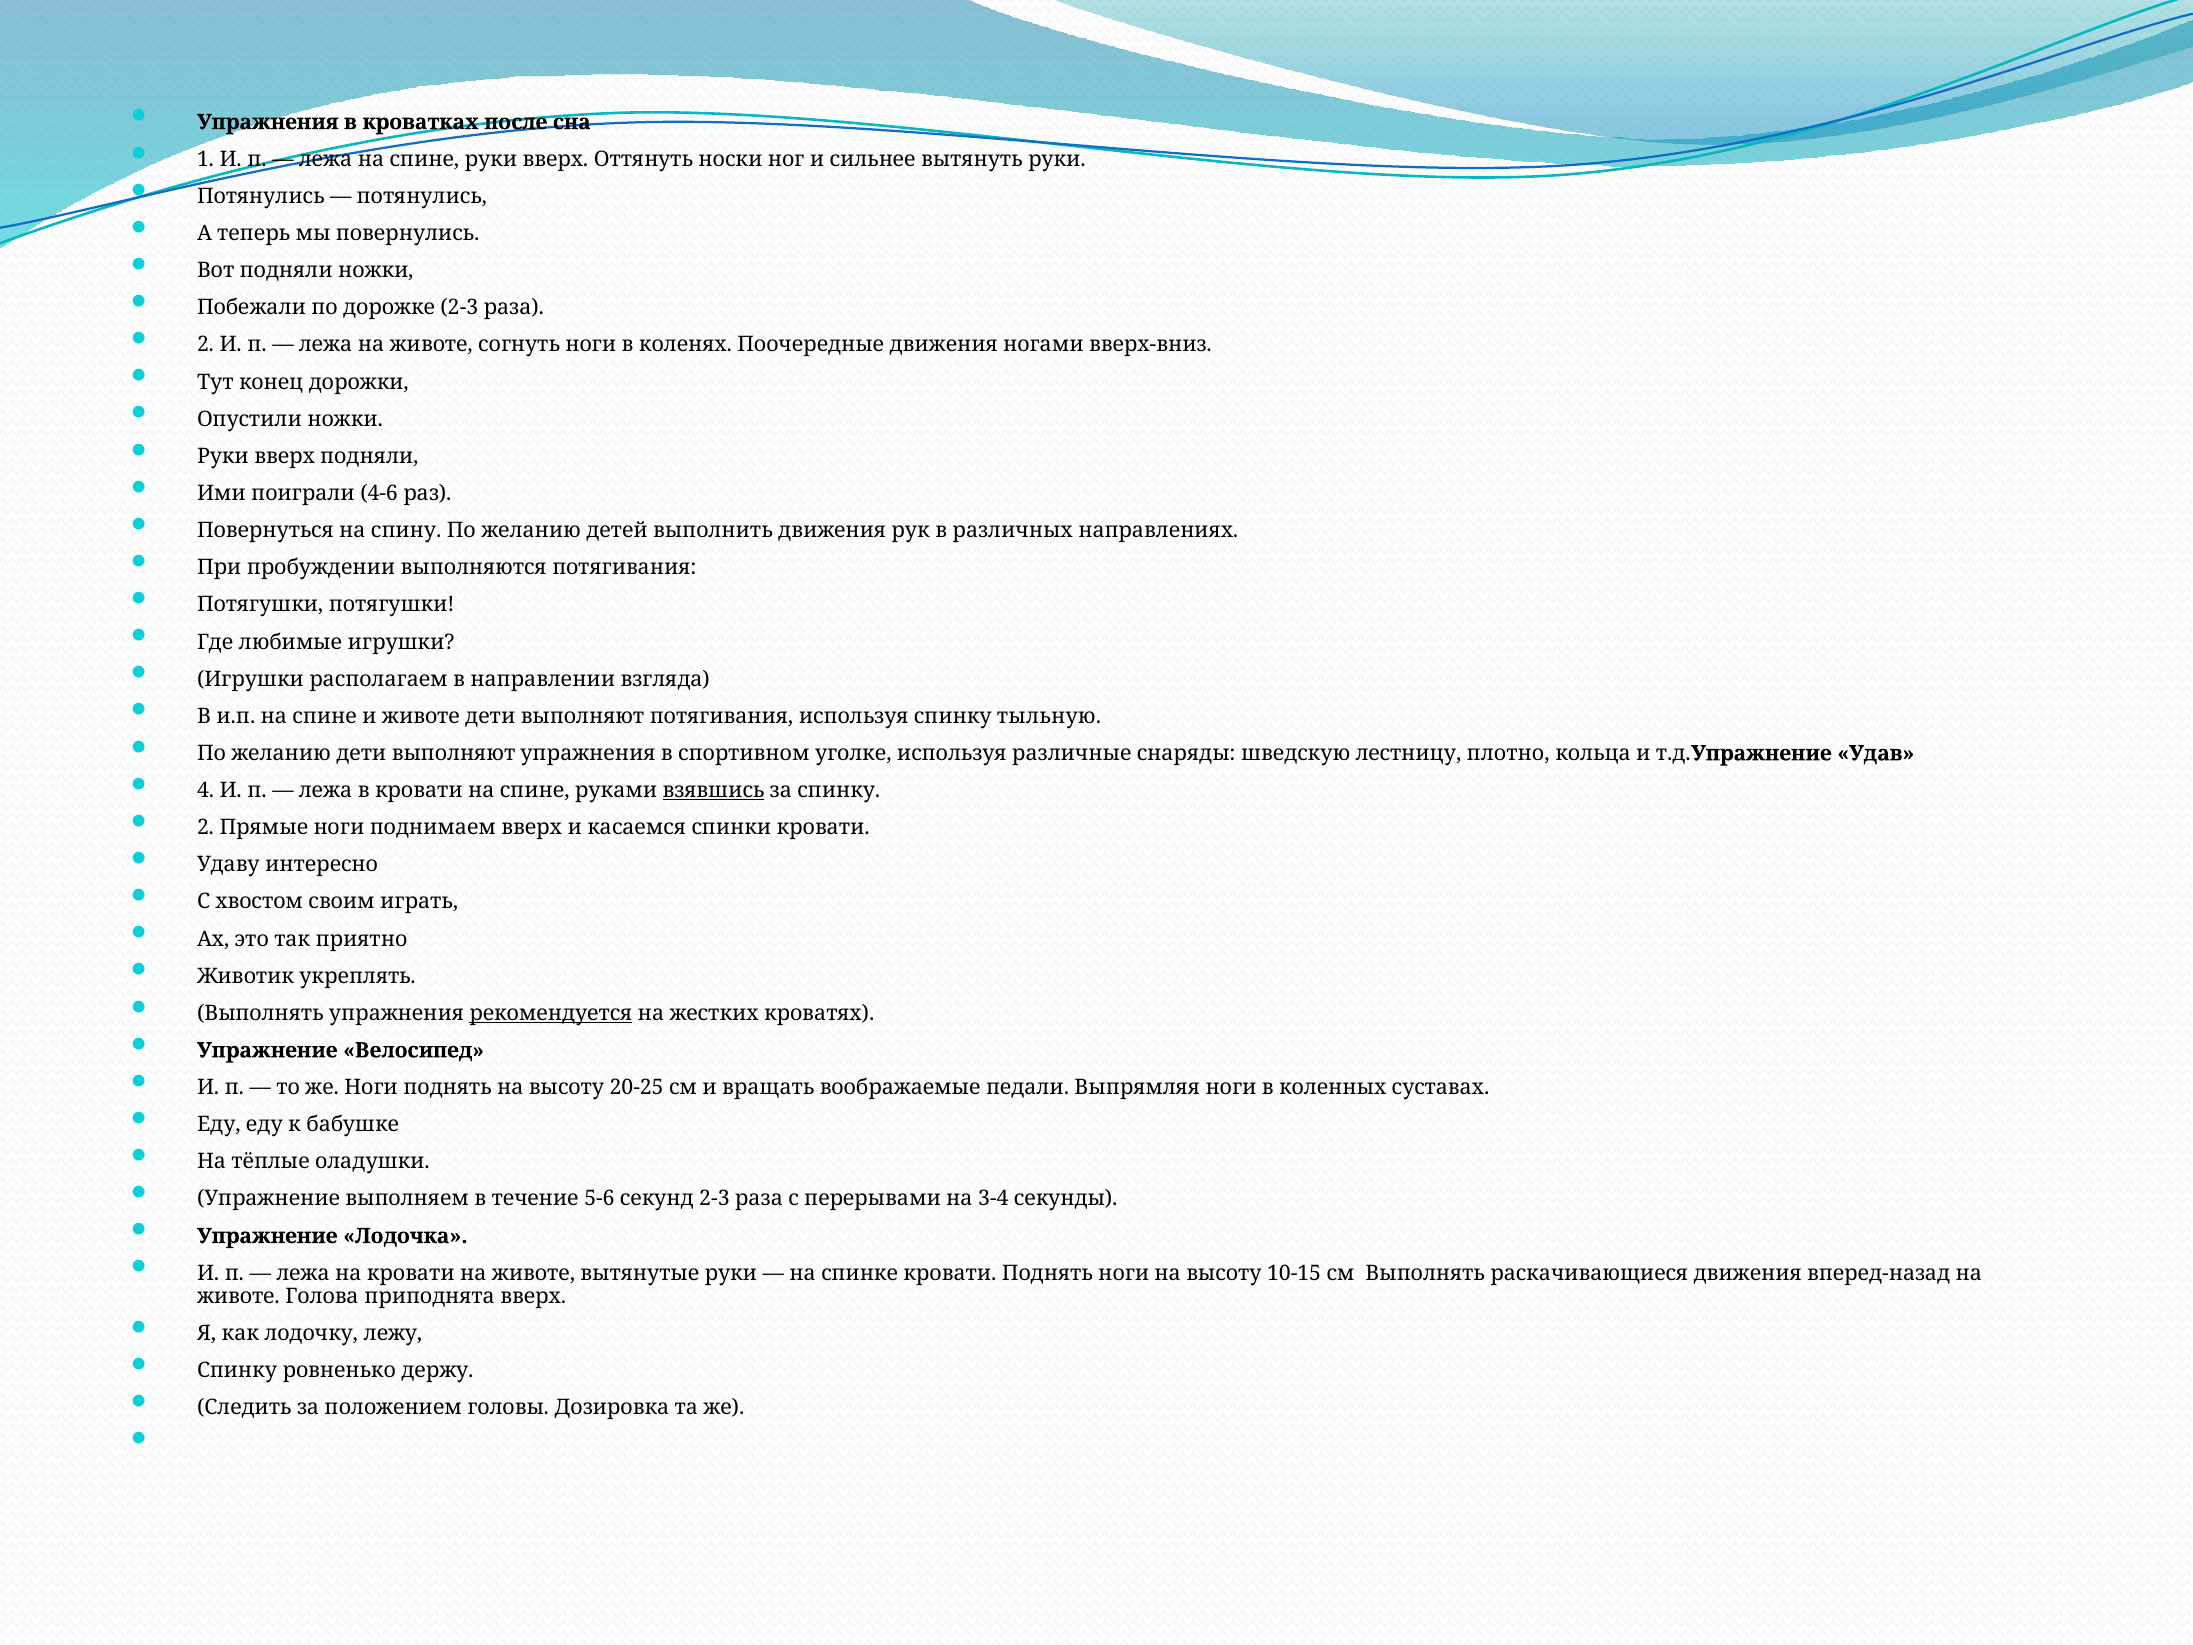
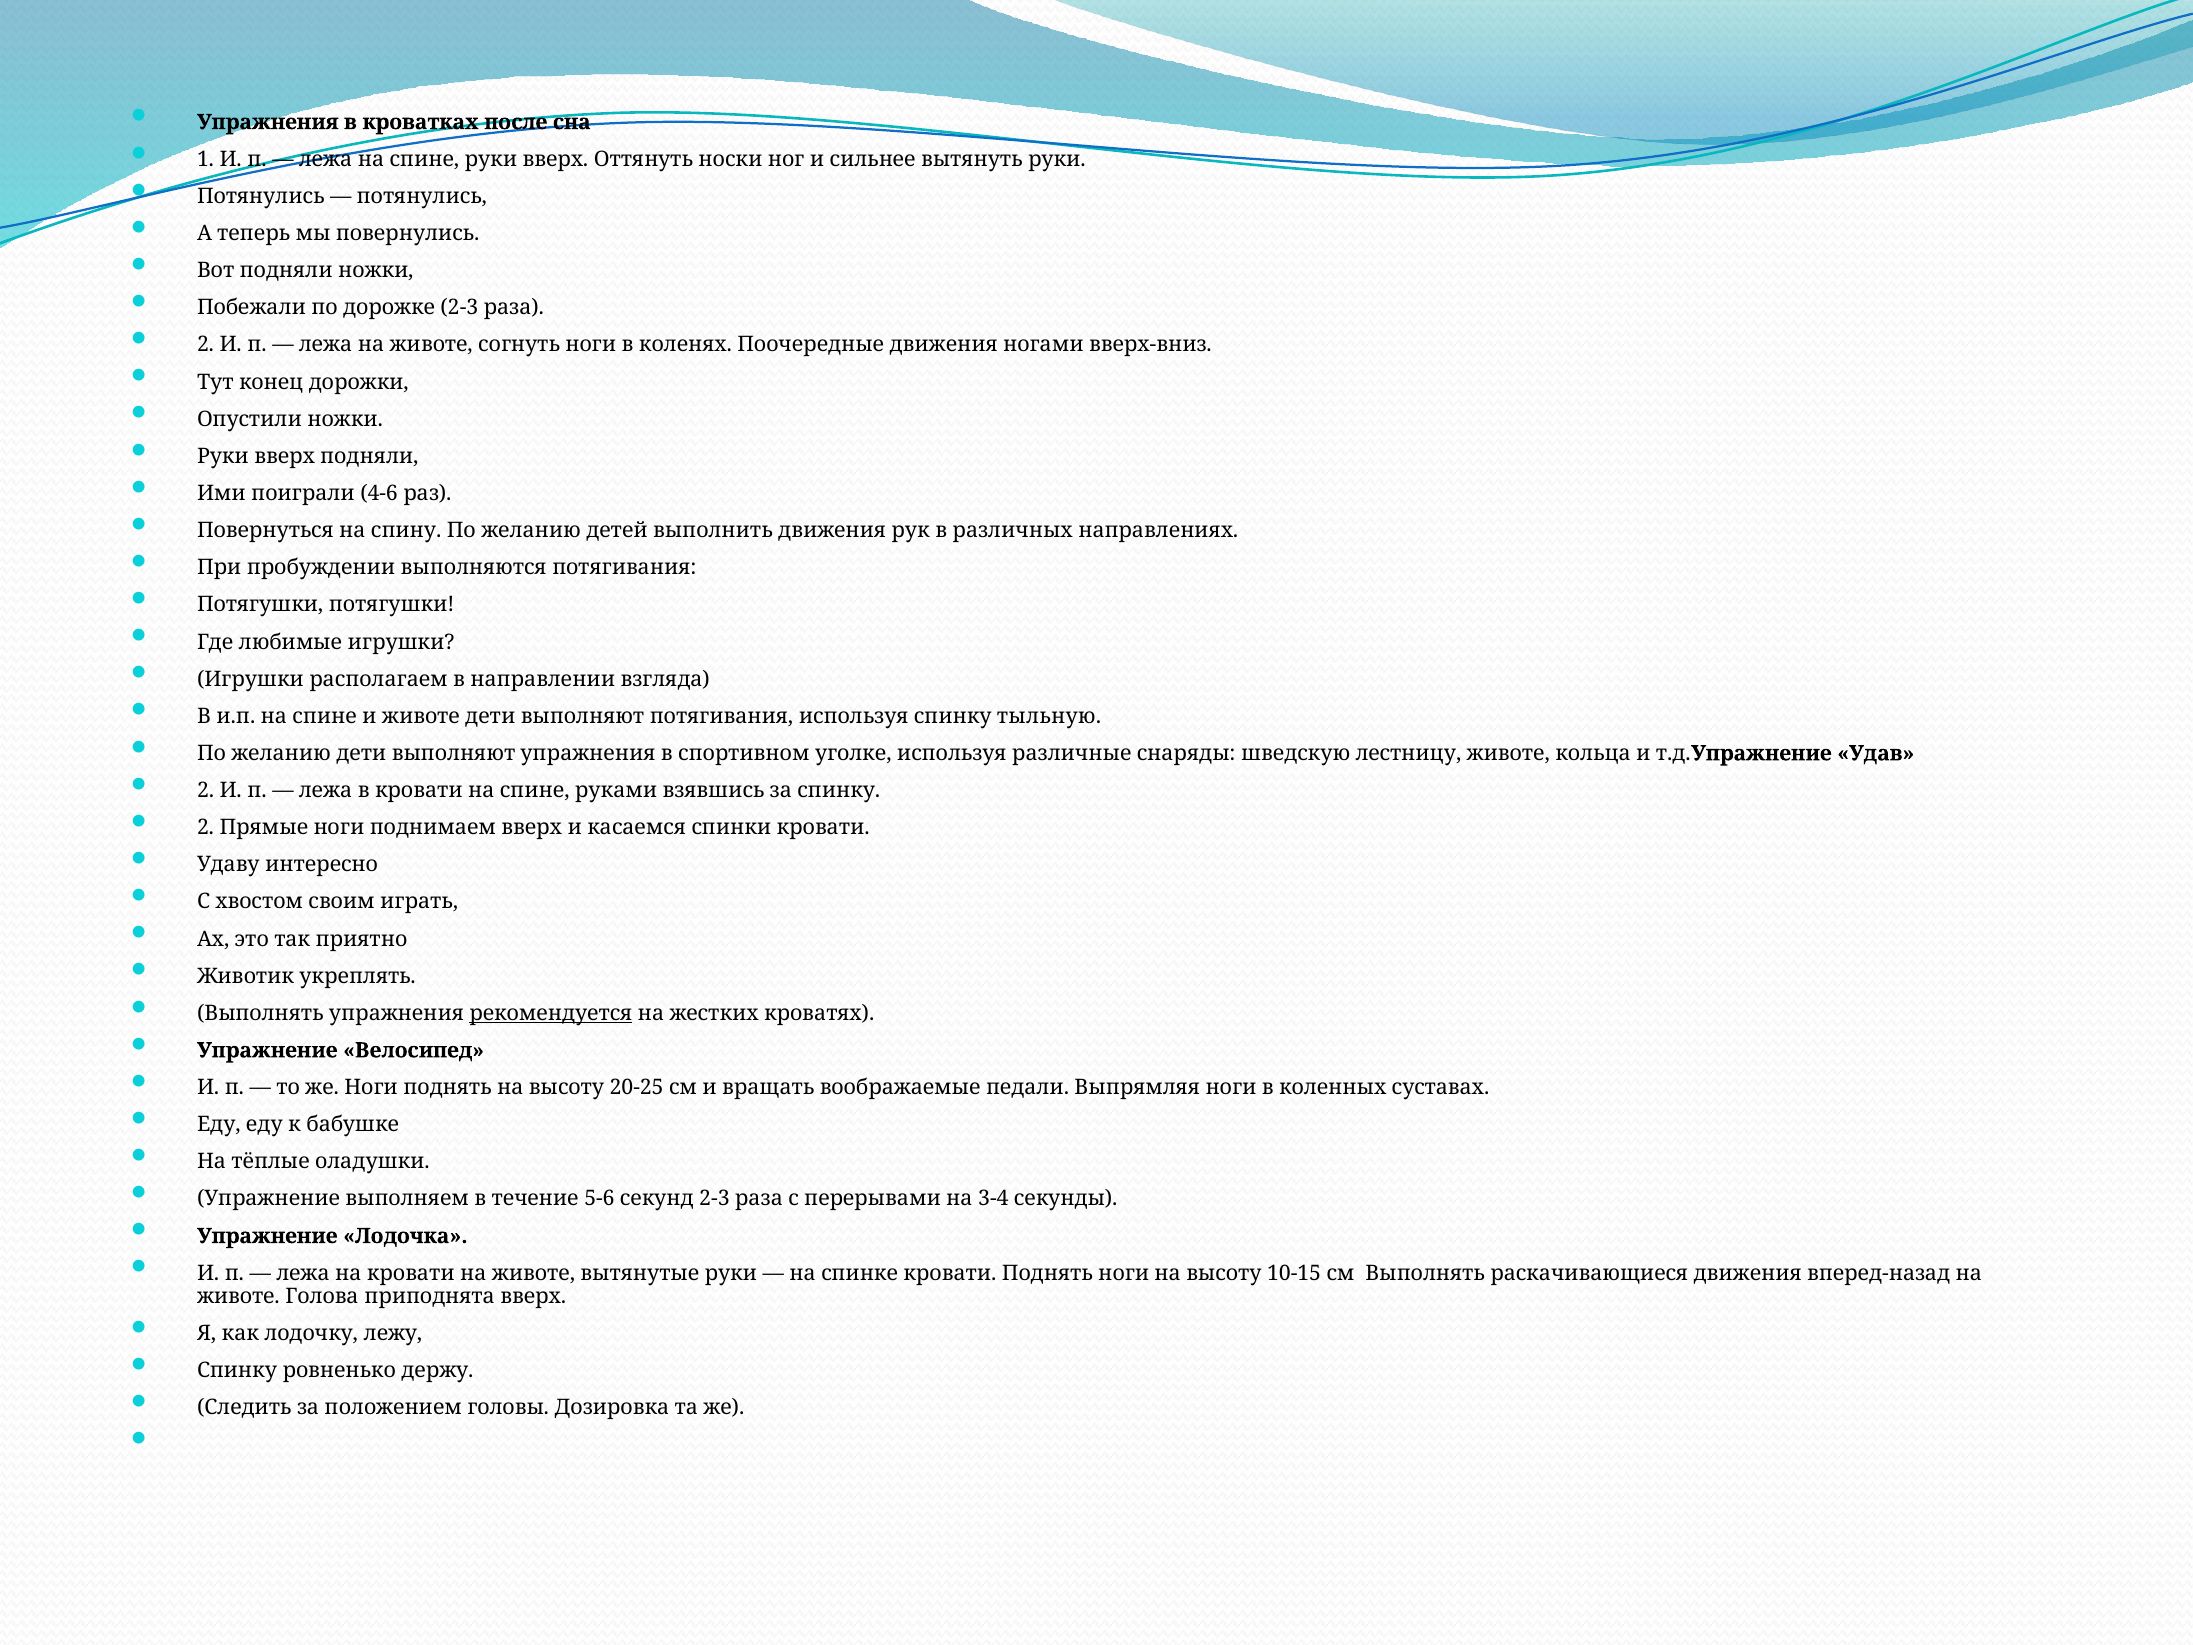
лестницу плотно: плотно -> животе
4 at (206, 790): 4 -> 2
взявшись underline: present -> none
